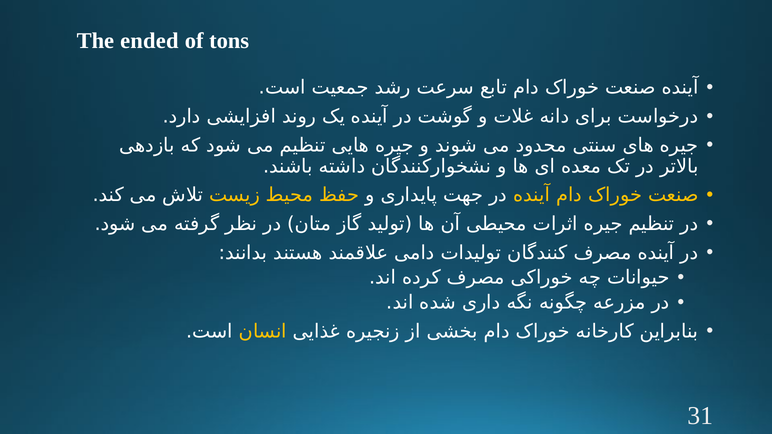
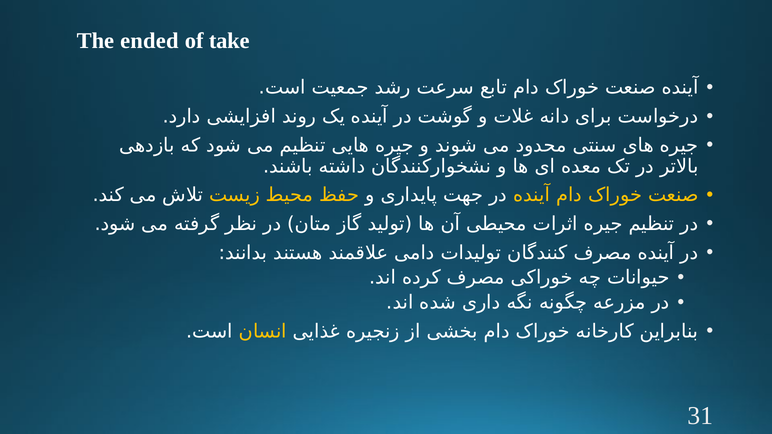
tons: tons -> take
